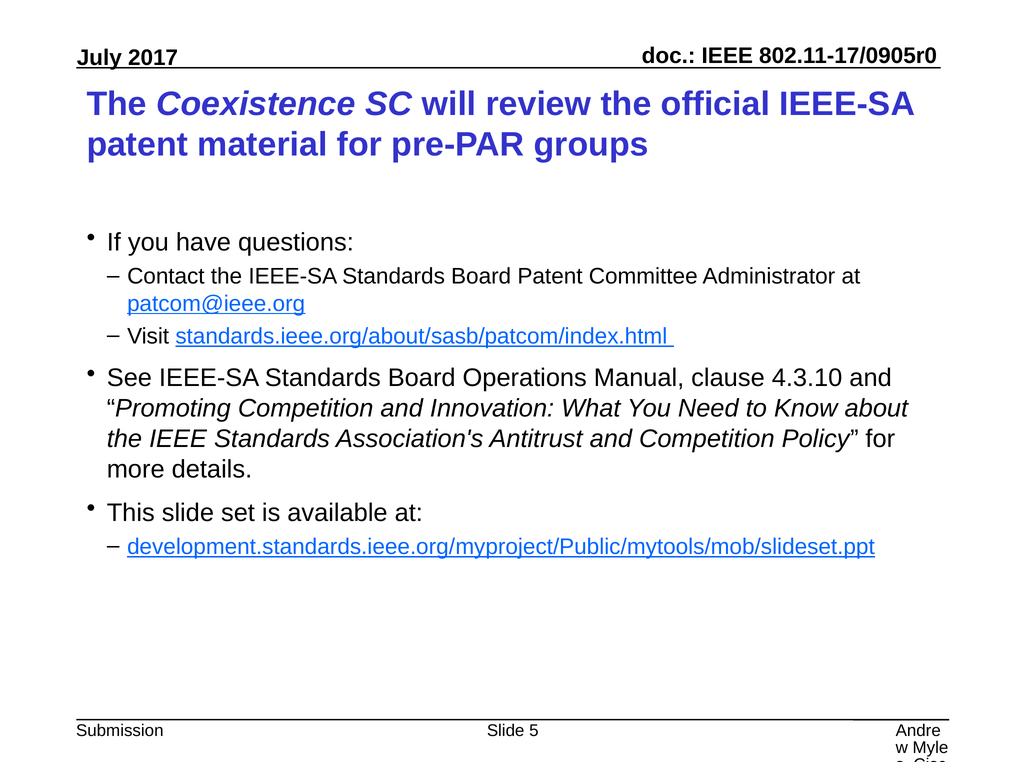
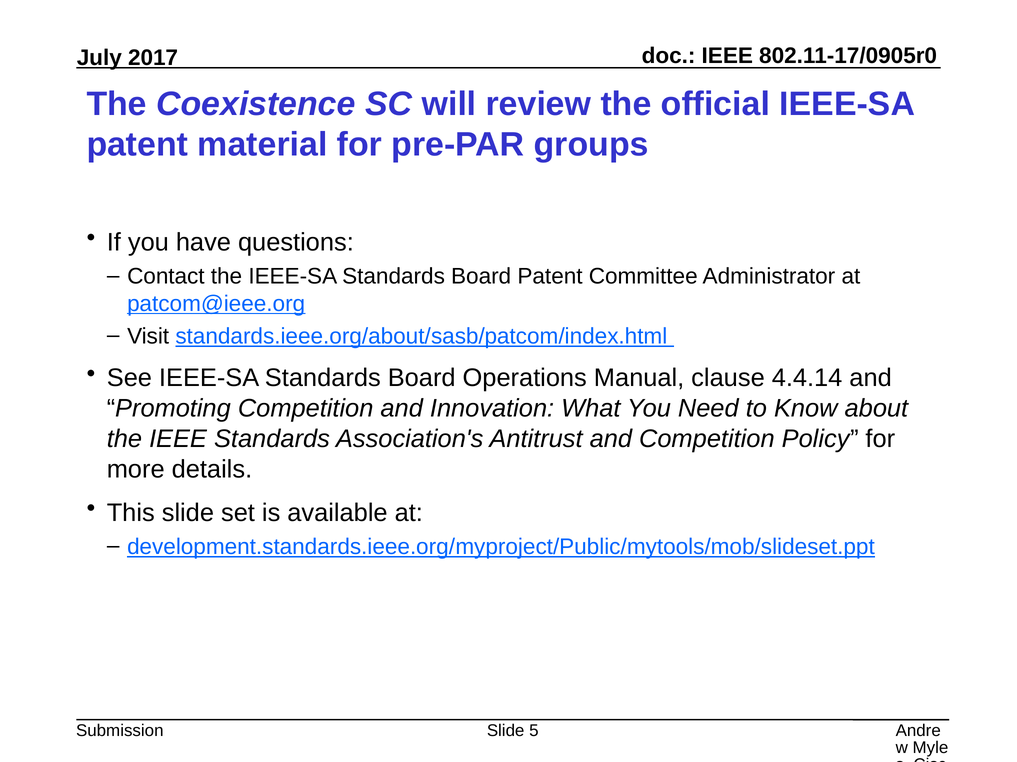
4.3.10: 4.3.10 -> 4.4.14
